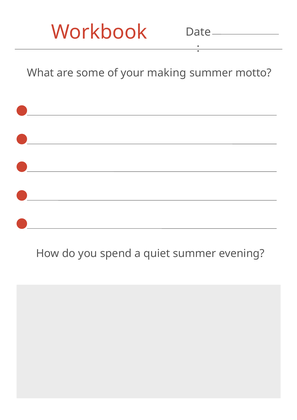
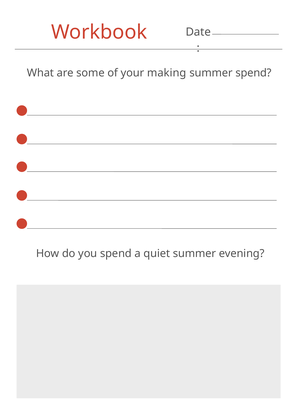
summer motto: motto -> spend
